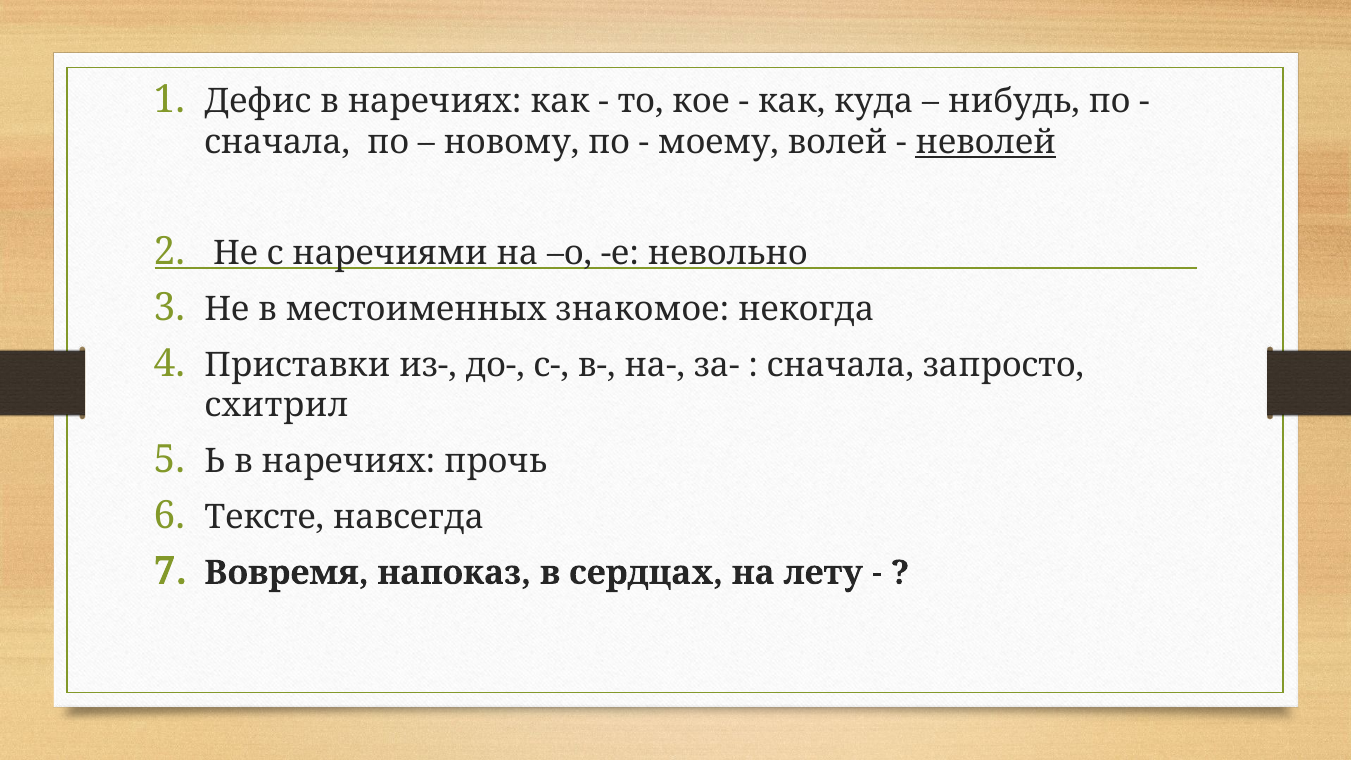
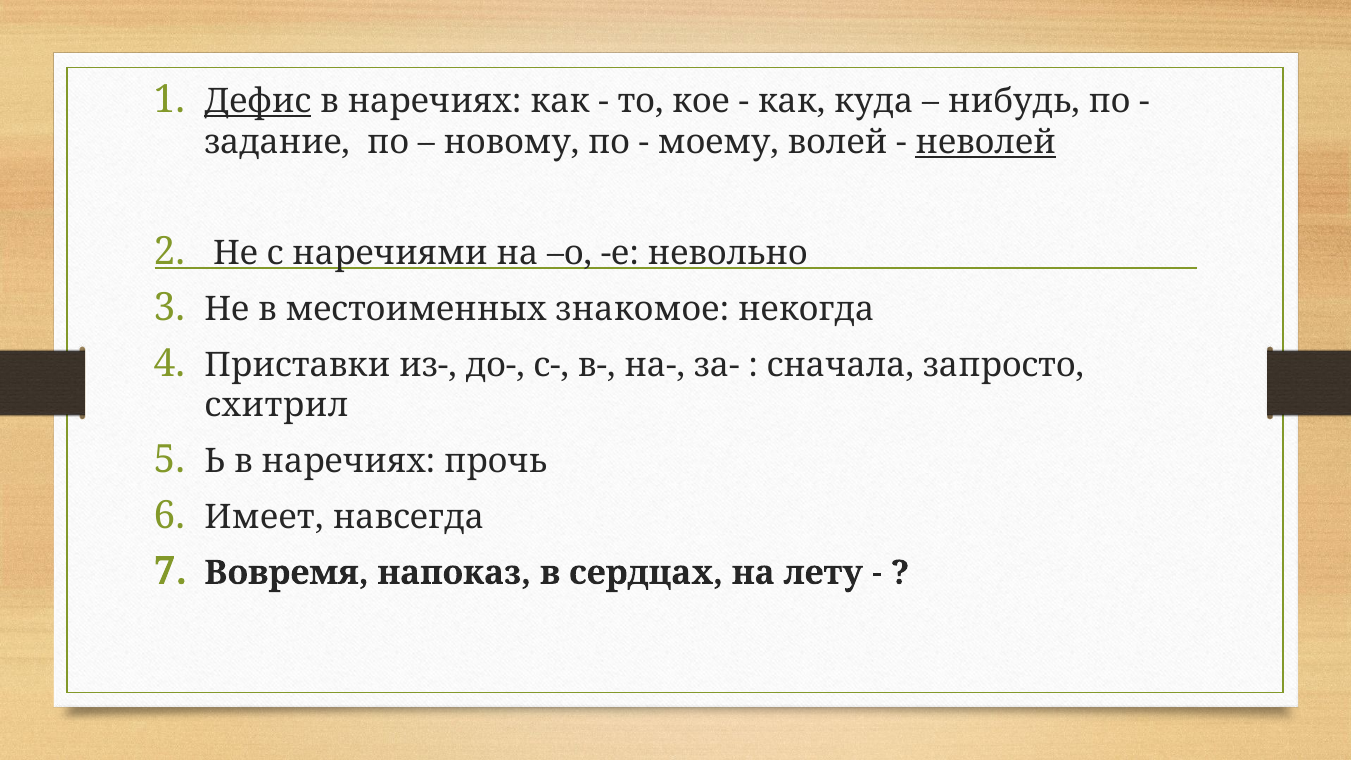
Дефис underline: none -> present
сначала at (277, 142): сначала -> задание
Тексте: Тексте -> Имеет
